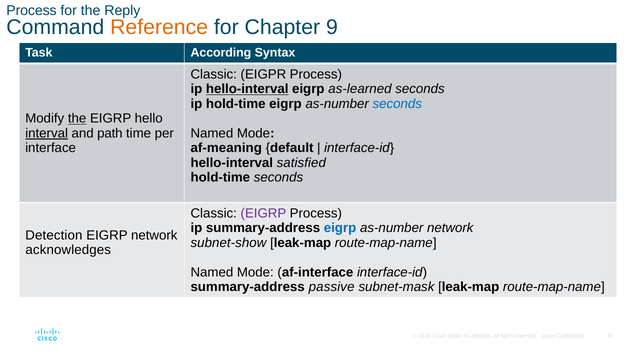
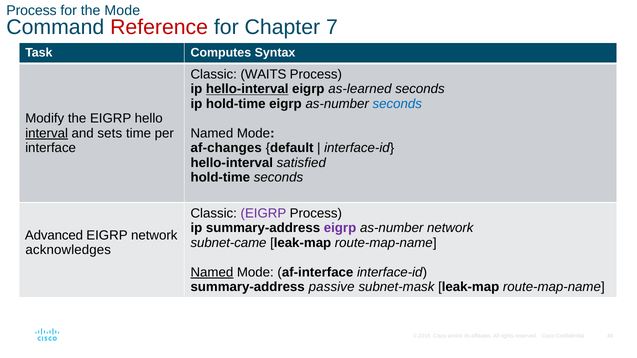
the Reply: Reply -> Mode
Reference colour: orange -> red
9: 9 -> 7
According: According -> Computes
EIGPR: EIGPR -> WAITS
the at (77, 119) underline: present -> none
path: path -> sets
af-meaning: af-meaning -> af-changes
eigrp at (340, 228) colour: blue -> purple
Detection: Detection -> Advanced
subnet-show: subnet-show -> subnet-came
Named at (212, 272) underline: none -> present
